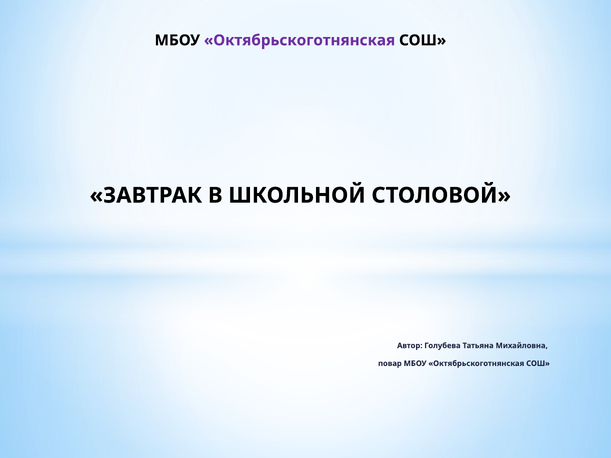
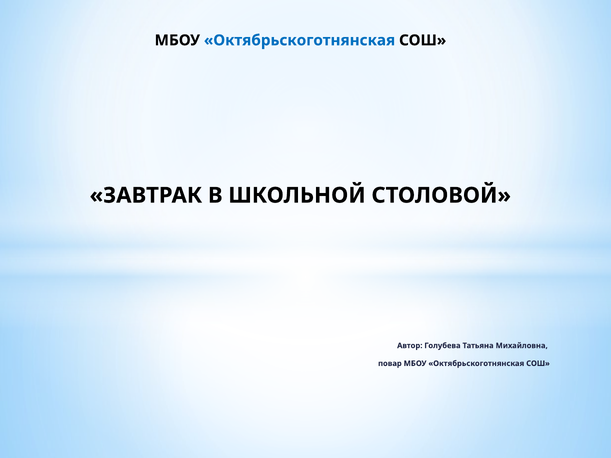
Октябрьскоготнянская at (300, 40) colour: purple -> blue
